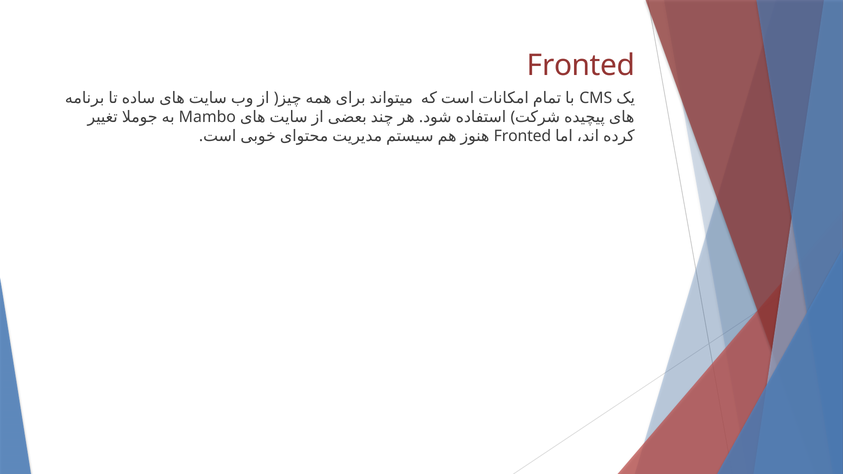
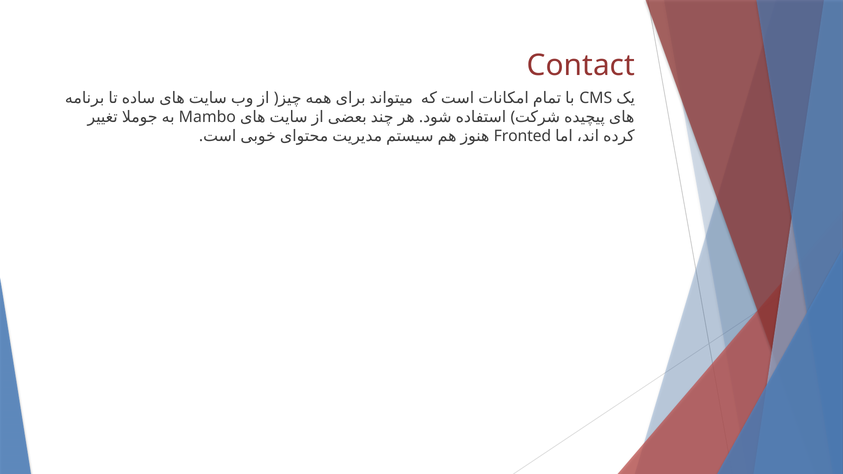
Fronted at (581, 65): Fronted -> Contact
